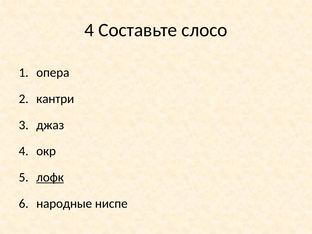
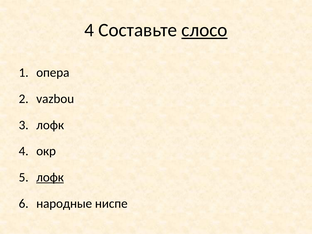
слосо underline: none -> present
кантри: кантри -> vazbou
джаз at (50, 125): джаз -> лофк
